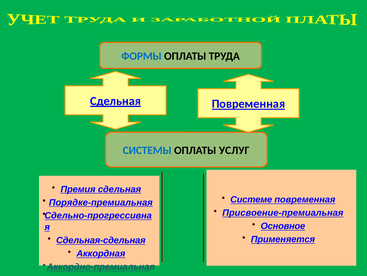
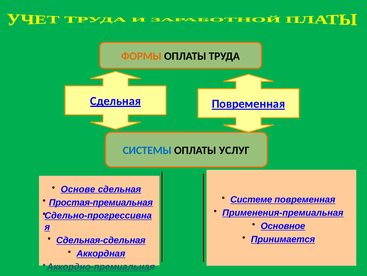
ФОРМЫ colour: blue -> orange
Премия: Премия -> Основе
Порядке-премиальная: Порядке-премиальная -> Простая-премиальная
Присвоение-премиальная: Присвоение-премиальная -> Применения-премиальная
Применяется: Применяется -> Принимается
